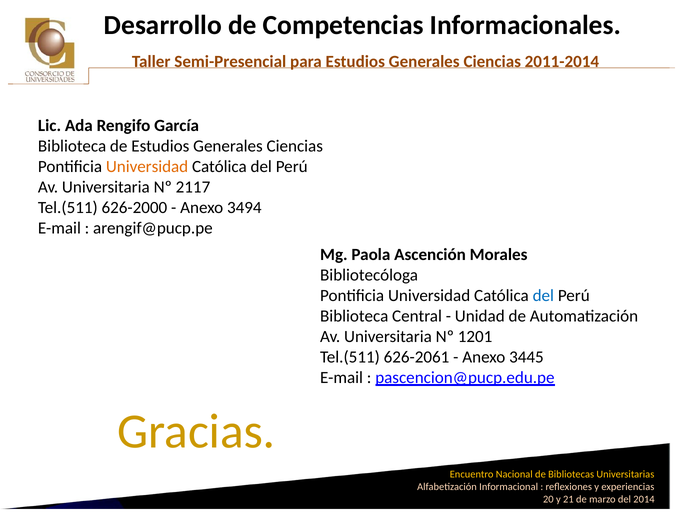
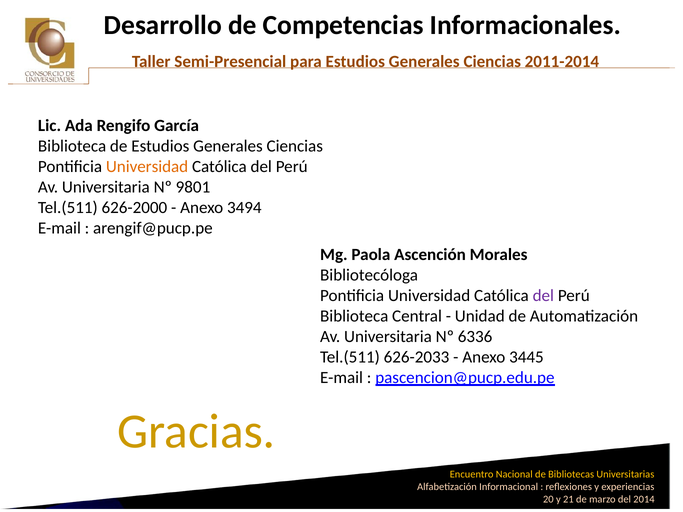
2117: 2117 -> 9801
del at (543, 296) colour: blue -> purple
1201: 1201 -> 6336
626-2061: 626-2061 -> 626-2033
